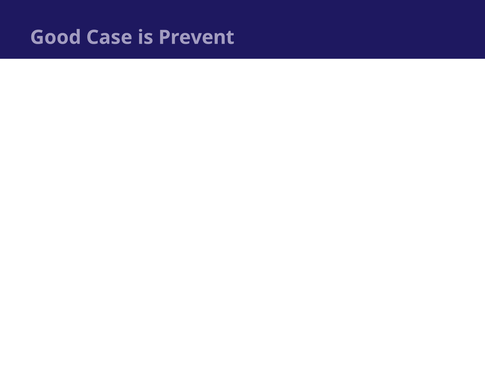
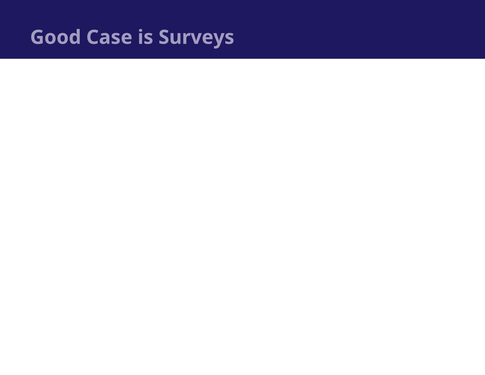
Prevent: Prevent -> Surveys
